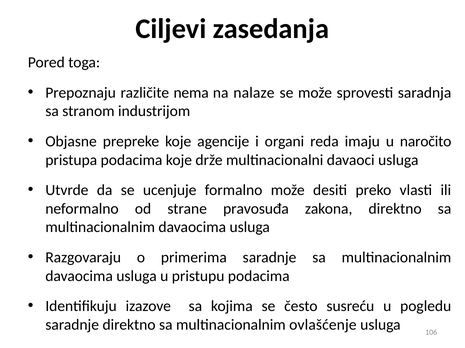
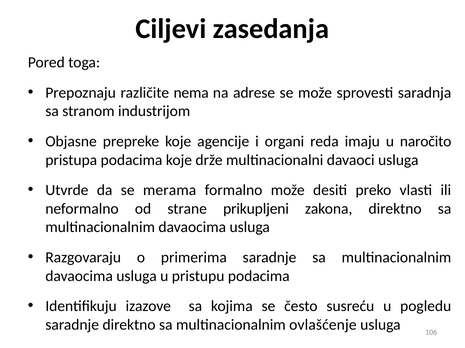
nalaze: nalaze -> adrese
ucenjuje: ucenjuje -> merama
pravosuđa: pravosuđa -> prikupljeni
